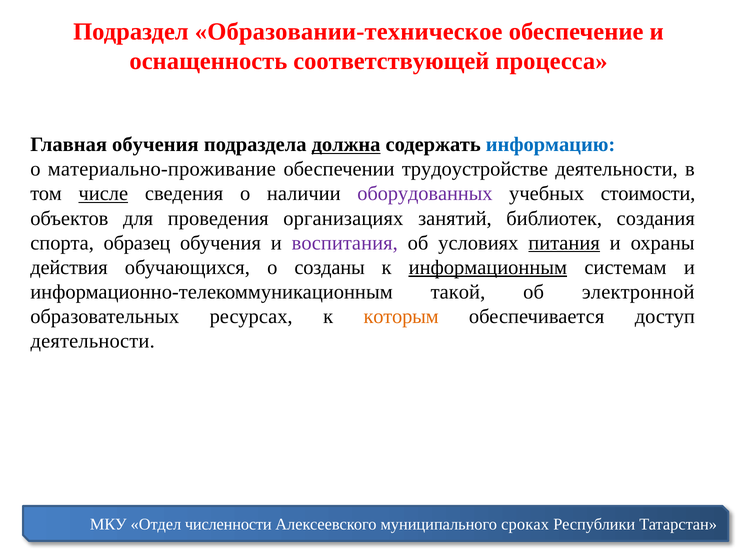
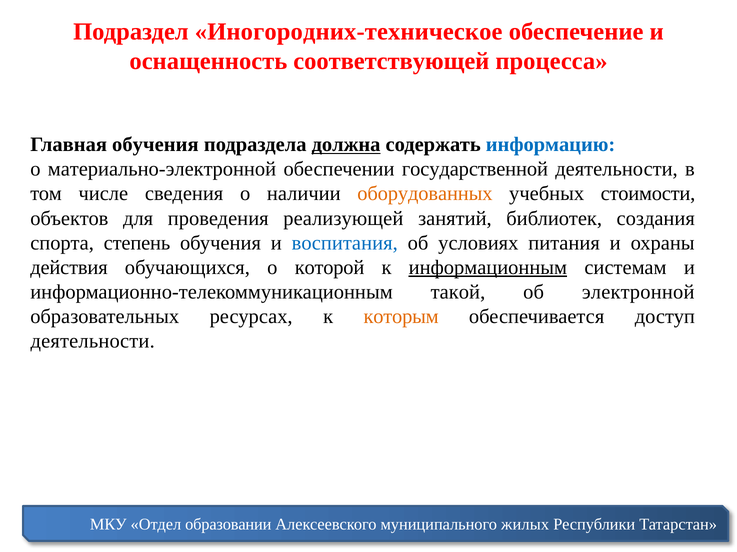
Образовании-техническое: Образовании-техническое -> Иногородних-техническое
материально-проживание: материально-проживание -> материально-электронной
трудоустройстве: трудоустройстве -> государственной
числе underline: present -> none
оборудованных colour: purple -> orange
организациях: организациях -> реализующей
образец: образец -> степень
воспитания colour: purple -> blue
питания underline: present -> none
созданы: созданы -> которой
численности: численности -> образовании
сроках: сроках -> жилых
